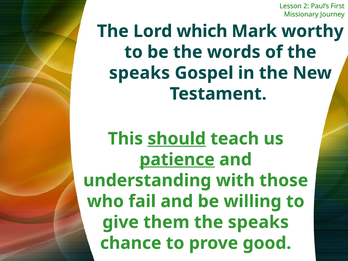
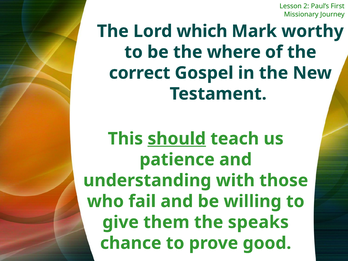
words: words -> where
speaks at (139, 73): speaks -> correct
patience underline: present -> none
